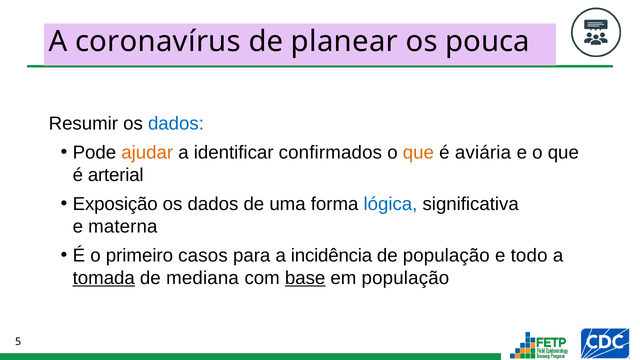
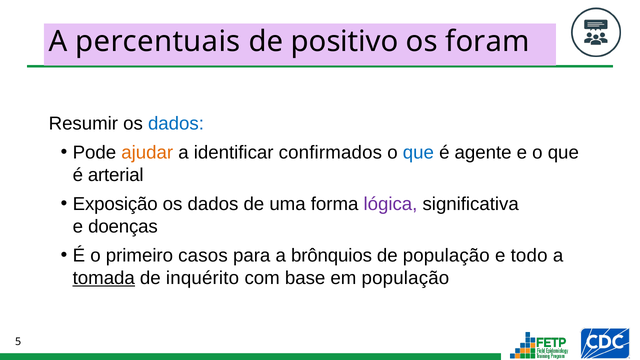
coronavírus: coronavírus -> percentuais
planear: planear -> positivo
pouca: pouca -> foram
que at (418, 153) colour: orange -> blue
aviária: aviária -> agente
lógica colour: blue -> purple
materna: materna -> doenças
incidência: incidência -> brônquios
mediana: mediana -> inquérito
base underline: present -> none
